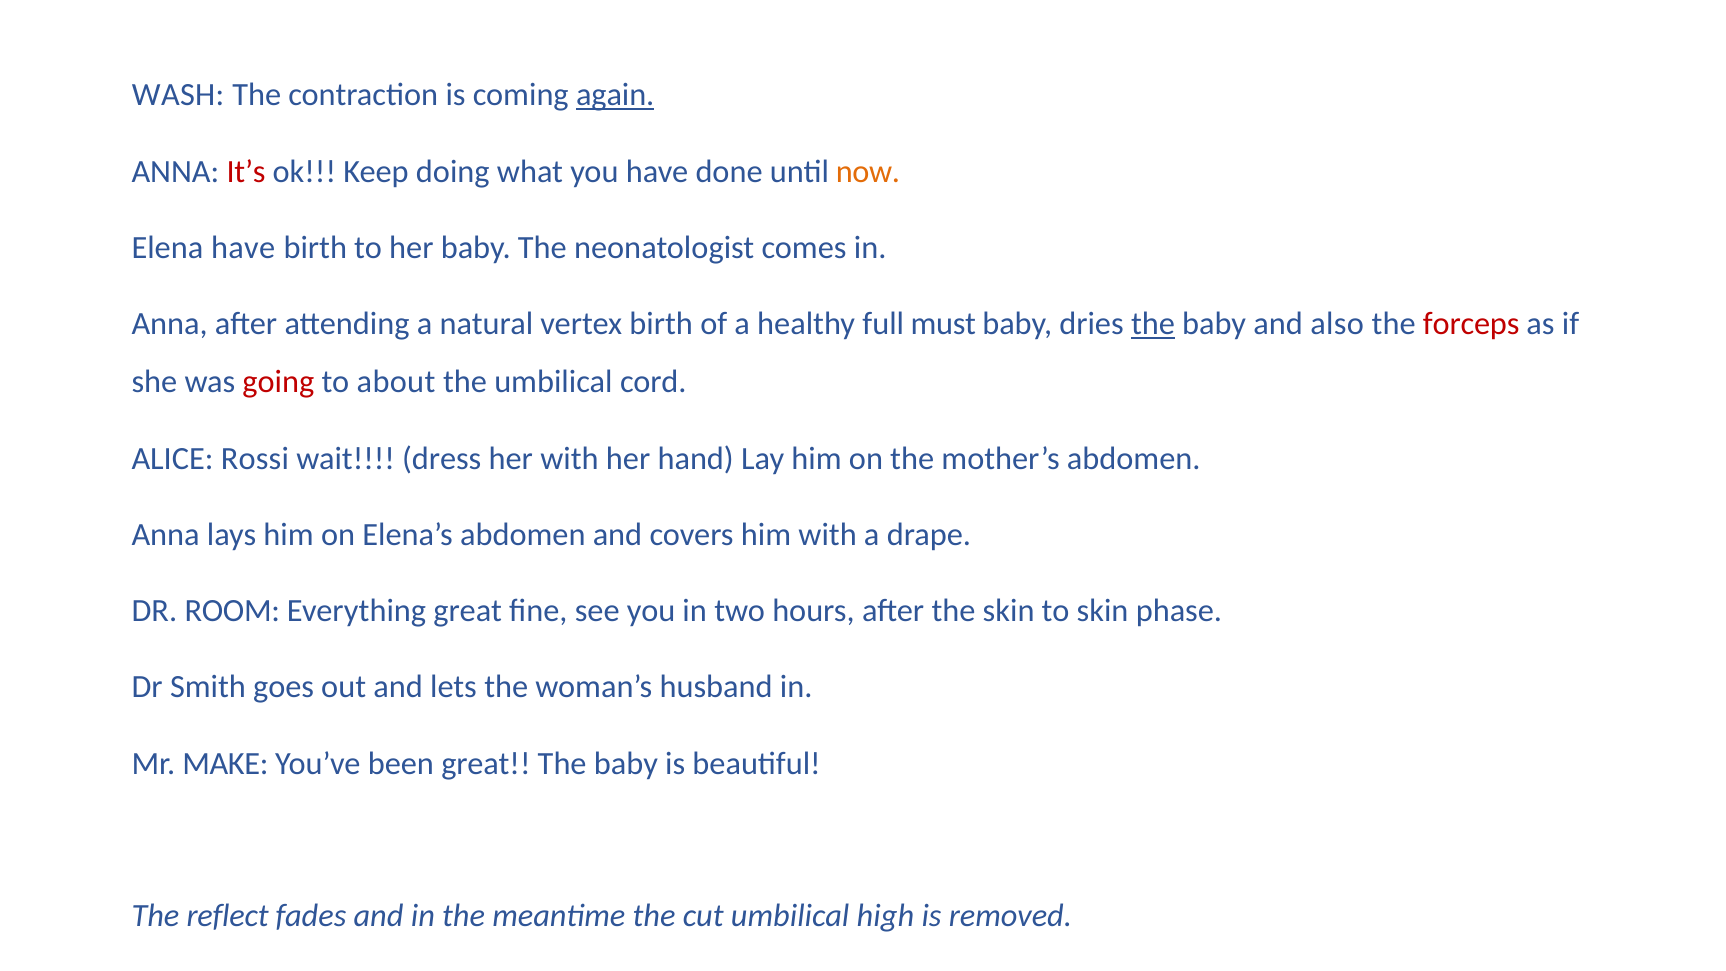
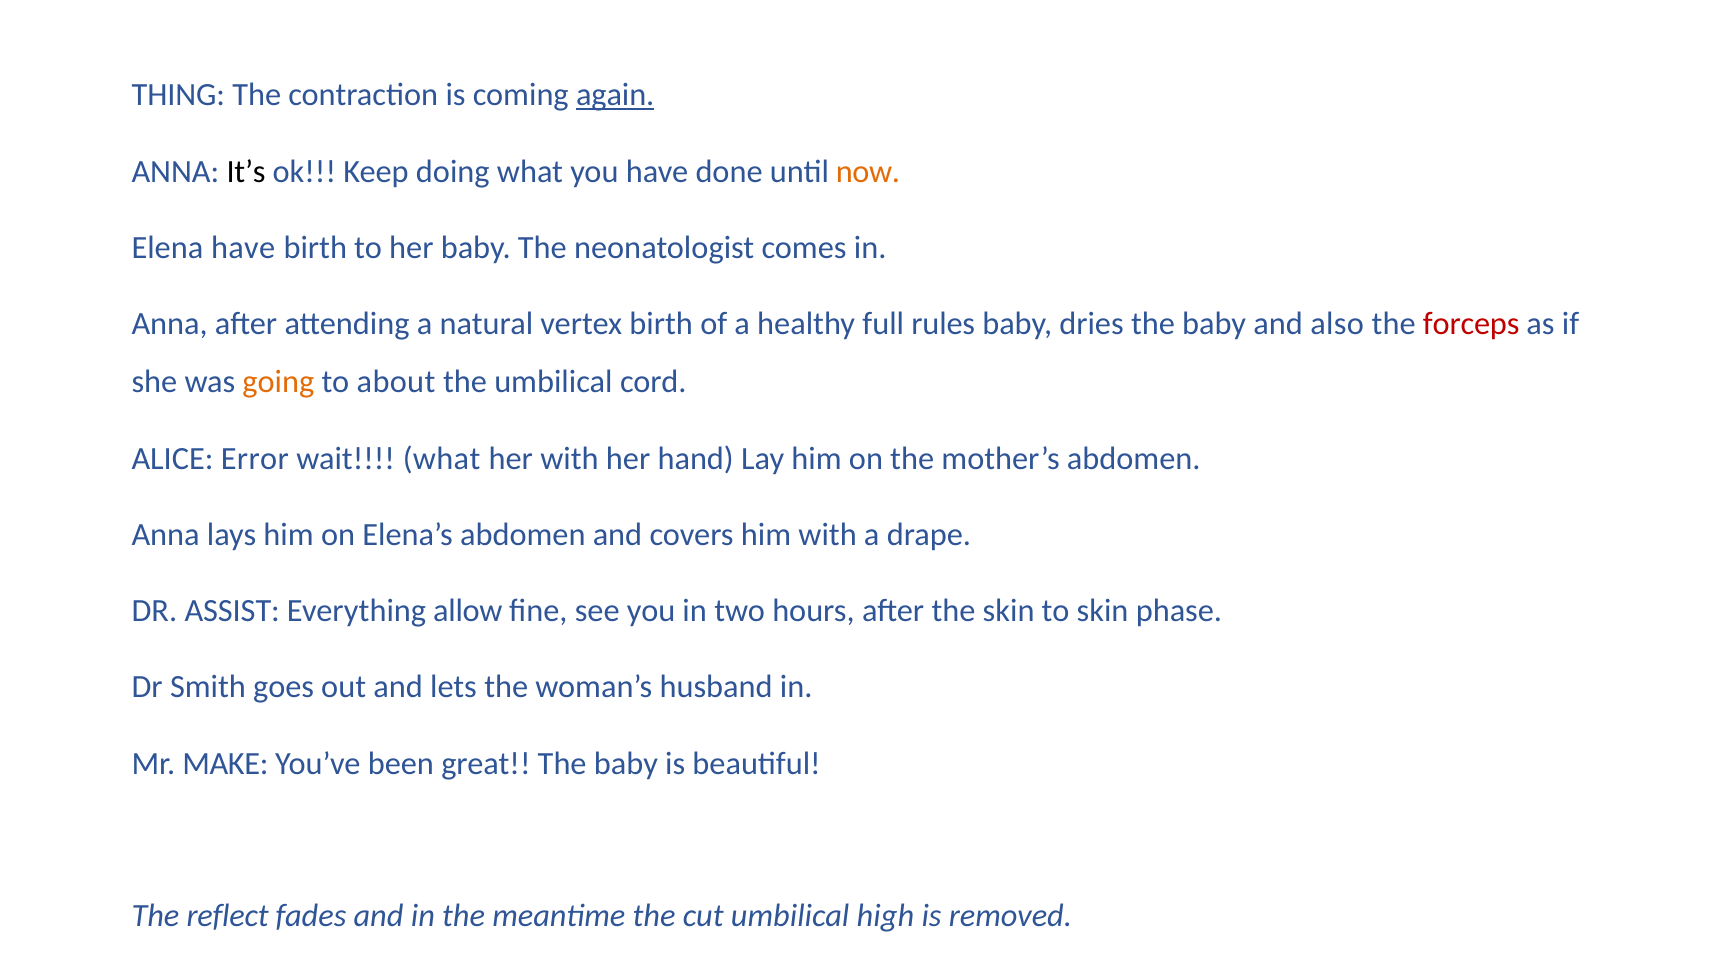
WASH: WASH -> THING
It’s colour: red -> black
must: must -> rules
the at (1153, 324) underline: present -> none
going colour: red -> orange
Rossi: Rossi -> Error
wait dress: dress -> what
ROOM: ROOM -> ASSIST
Everything great: great -> allow
